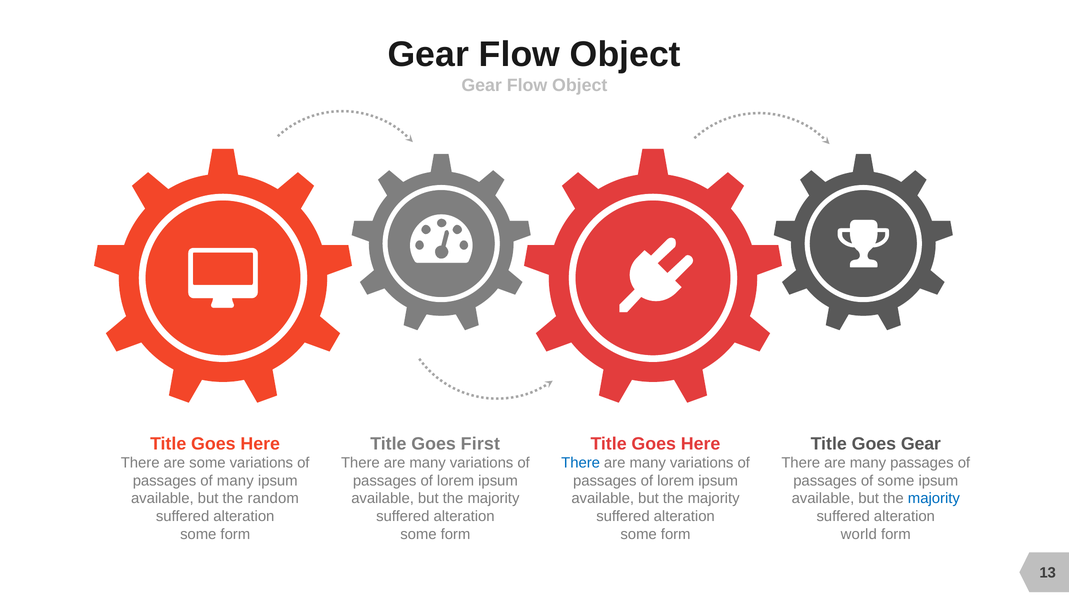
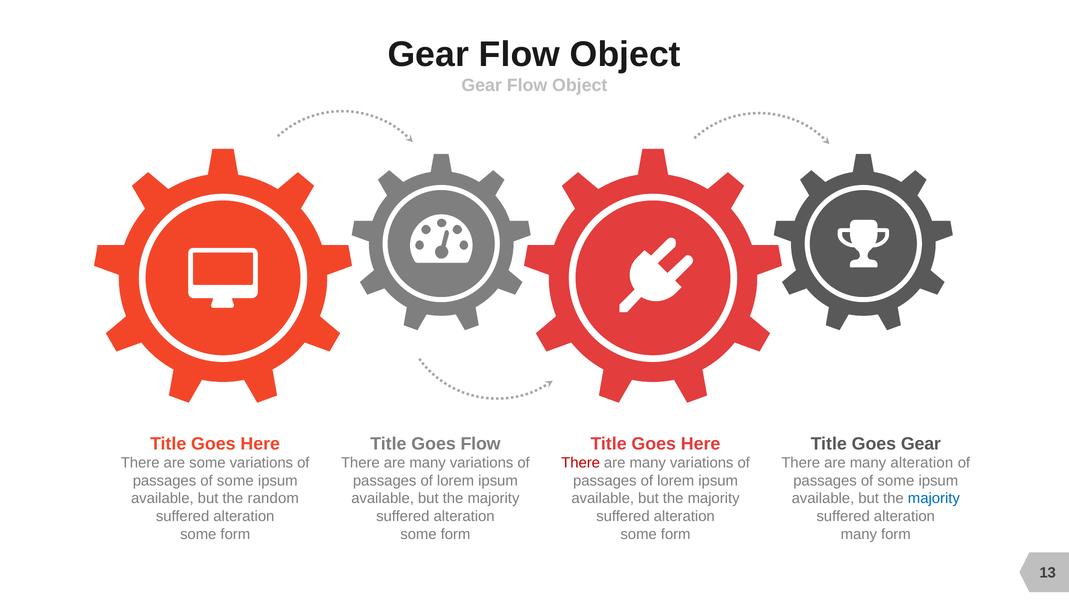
Goes First: First -> Flow
There at (581, 463) colour: blue -> red
many passages: passages -> alteration
many at (235, 481): many -> some
world at (859, 534): world -> many
